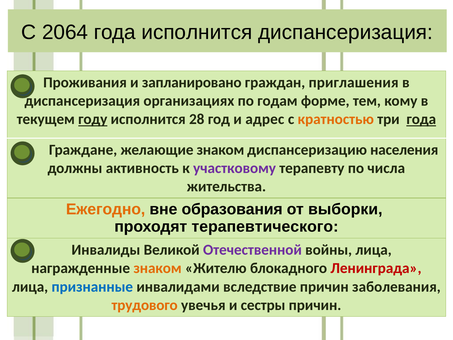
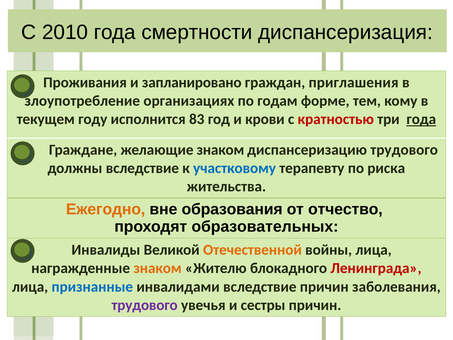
2064: 2064 -> 2010
года исполнится: исполнится -> смертности
диспансеризация at (82, 101): диспансеризация -> злоупотребление
году underline: present -> none
28: 28 -> 83
адрес: адрес -> крови
кратностью colour: orange -> red
диспансеризацию населения: населения -> трудового
должны активность: активность -> вследствие
участковому colour: purple -> blue
числа: числа -> риска
выборки: выборки -> отчество
терапевтического: терапевтического -> образовательных
Отечественной colour: purple -> orange
трудового at (145, 305) colour: orange -> purple
